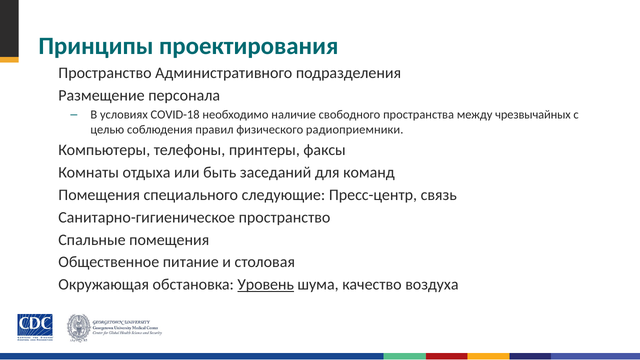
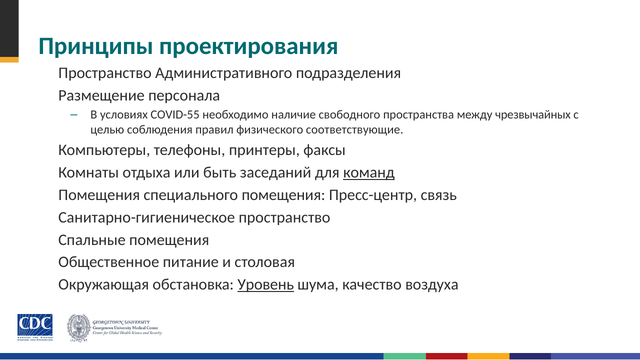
COVID-18: COVID-18 -> COVID-55
радиоприемники: радиоприемники -> соответствующие
команд underline: none -> present
специального следующие: следующие -> помещения
